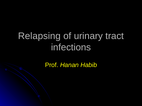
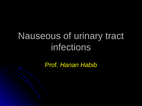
Relapsing: Relapsing -> Nauseous
